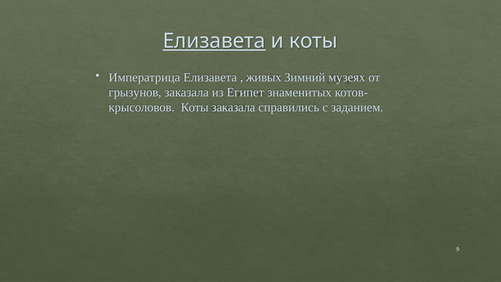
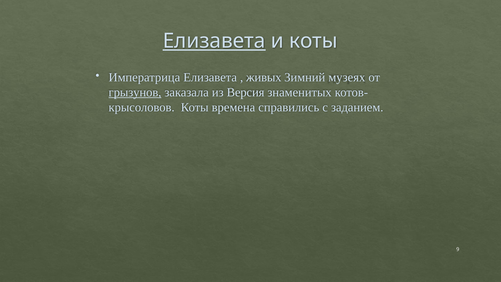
грызунов underline: none -> present
Египет: Египет -> Версия
Коты заказала: заказала -> времена
